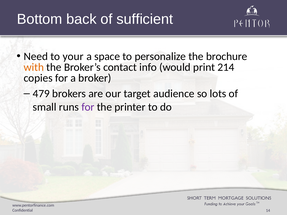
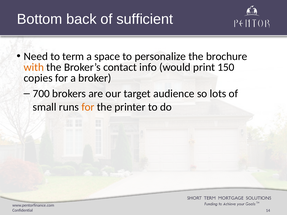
your: your -> term
214: 214 -> 150
479: 479 -> 700
for at (88, 107) colour: purple -> orange
